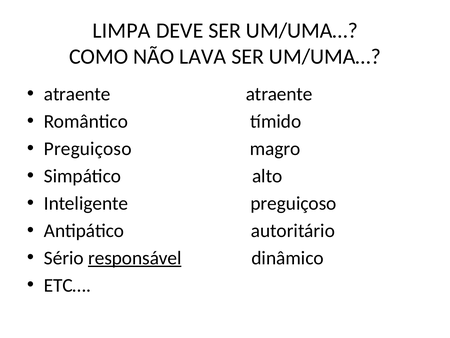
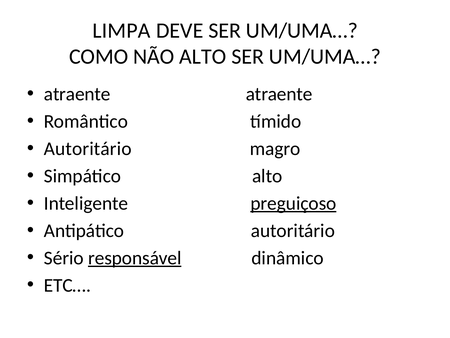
NÃO LAVA: LAVA -> ALTO
Preguiçoso at (88, 149): Preguiçoso -> Autoritário
preguiçoso at (293, 203) underline: none -> present
